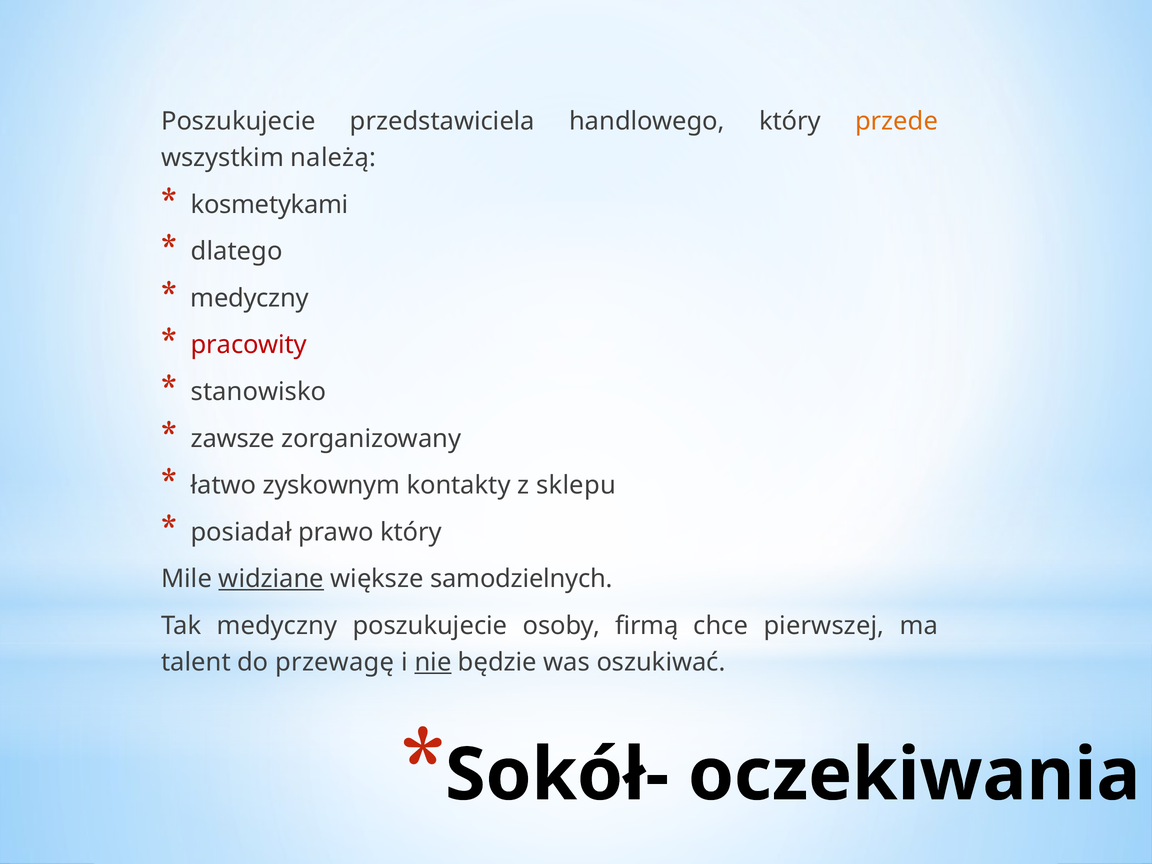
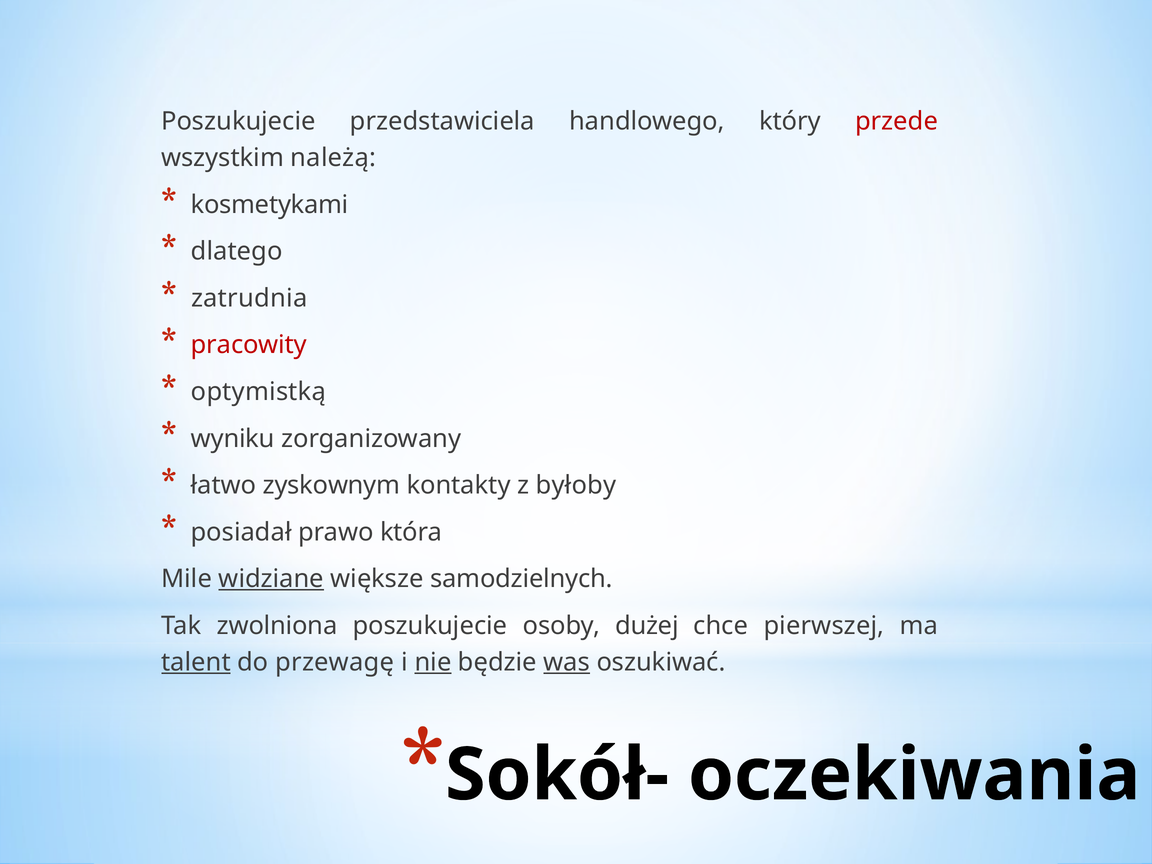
przede colour: orange -> red
medyczny at (250, 298): medyczny -> zatrudnia
stanowisko: stanowisko -> optymistką
zawsze: zawsze -> wyniku
sklepu: sklepu -> byłoby
prawo który: który -> która
Tak medyczny: medyczny -> zwolniona
firmą: firmą -> dużej
talent underline: none -> present
was underline: none -> present
